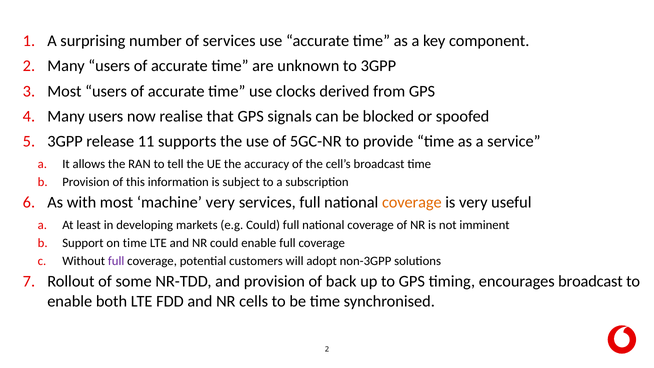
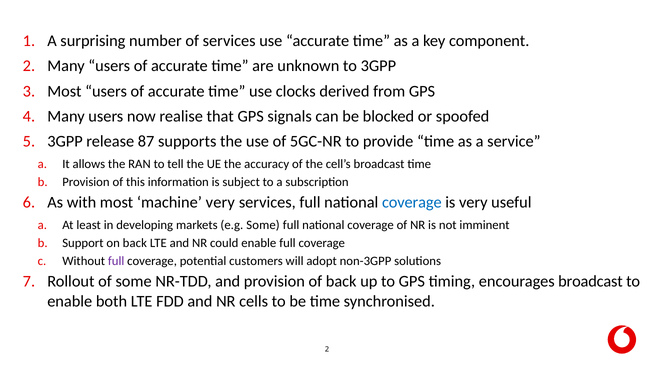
11: 11 -> 87
coverage at (412, 202) colour: orange -> blue
e.g Could: Could -> Some
on time: time -> back
